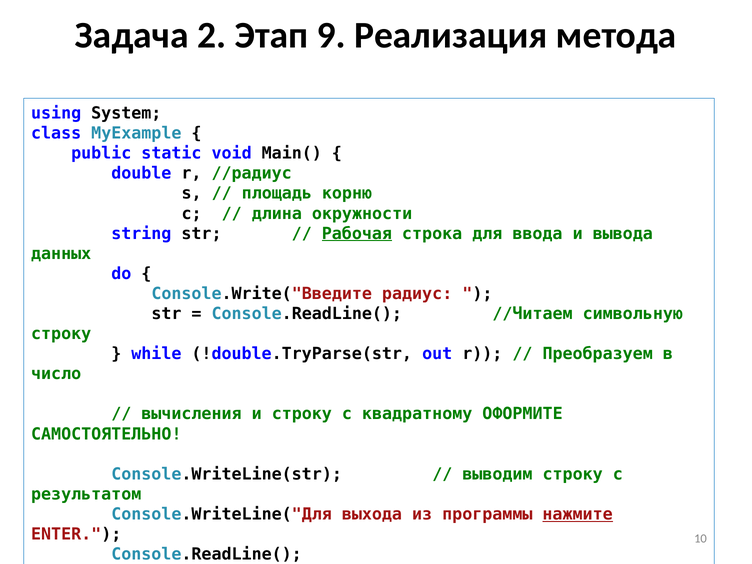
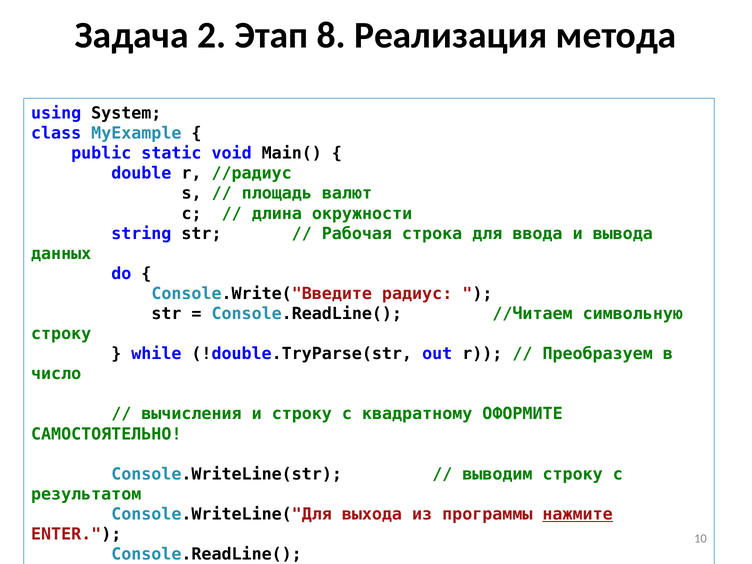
9: 9 -> 8
корню: корню -> валют
Рабочая underline: present -> none
